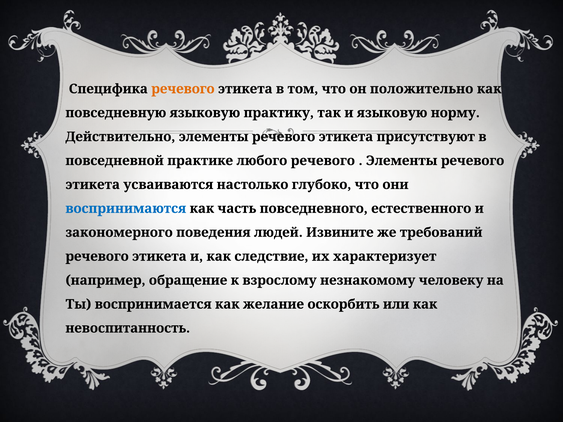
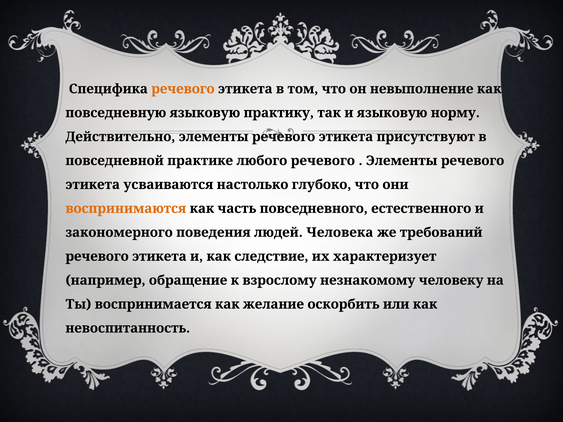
положительно: положительно -> невыполнение
воспринимаются colour: blue -> orange
Извините: Извините -> Человека
